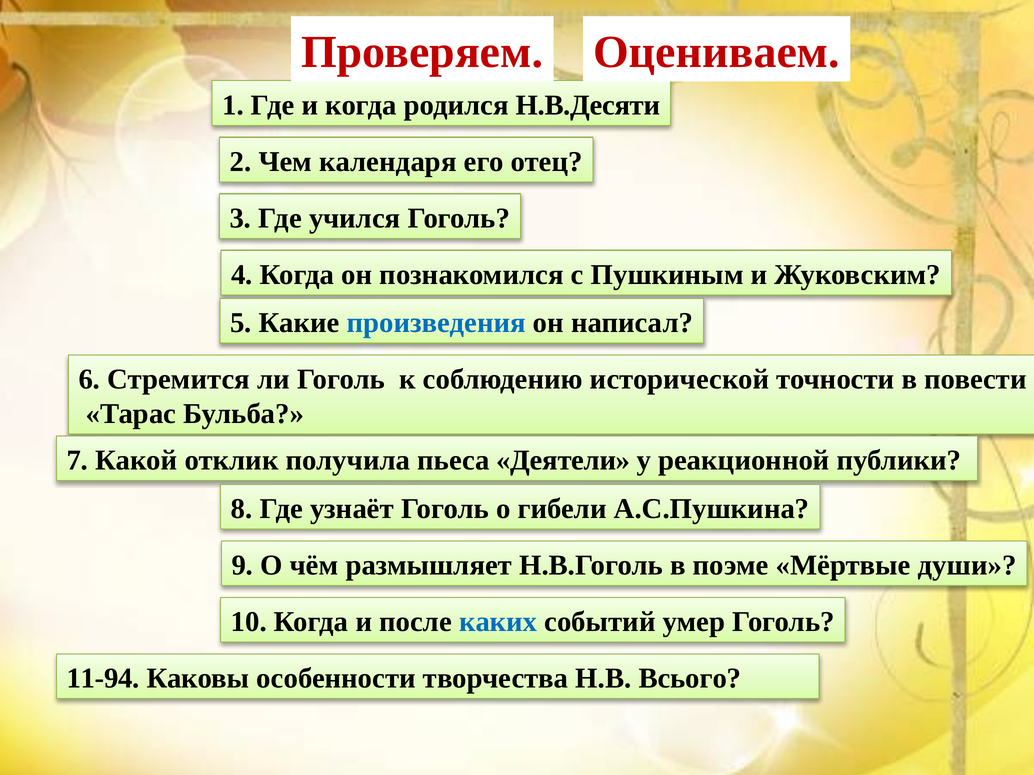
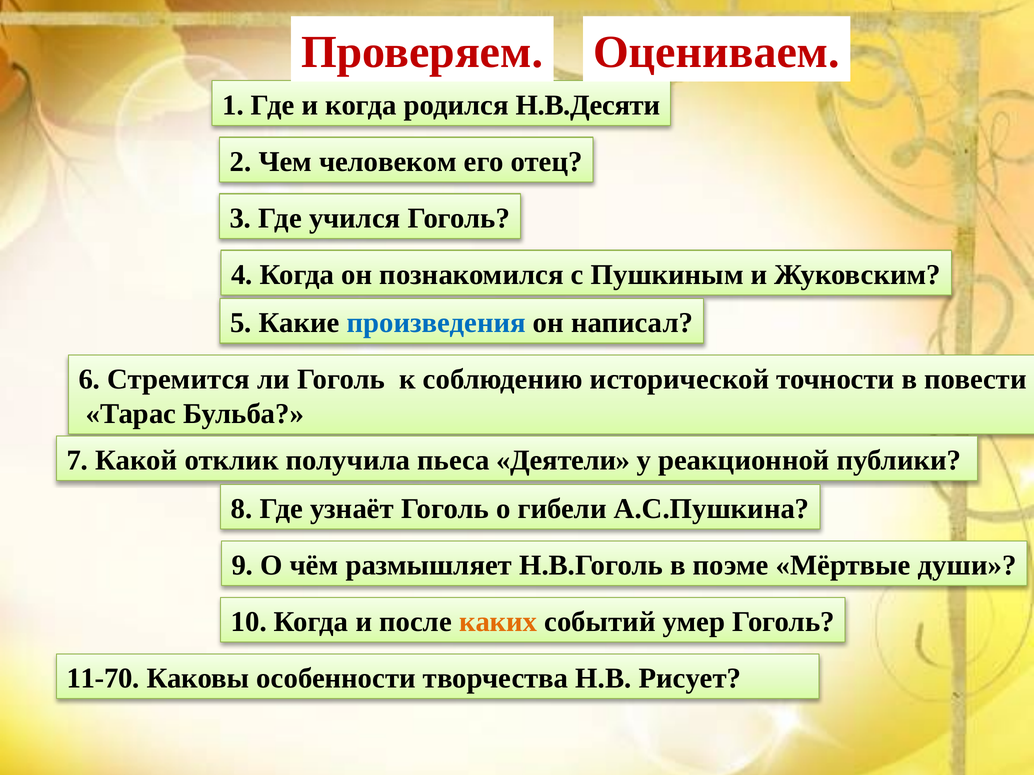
календаря: календаря -> человеком
каких colour: blue -> orange
11-94: 11-94 -> 11-70
Всього: Всього -> Рисует
